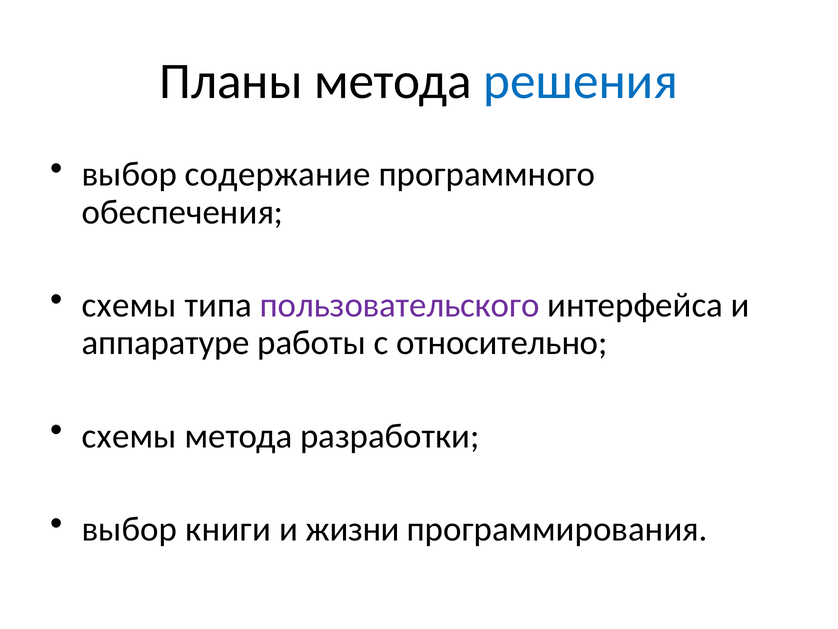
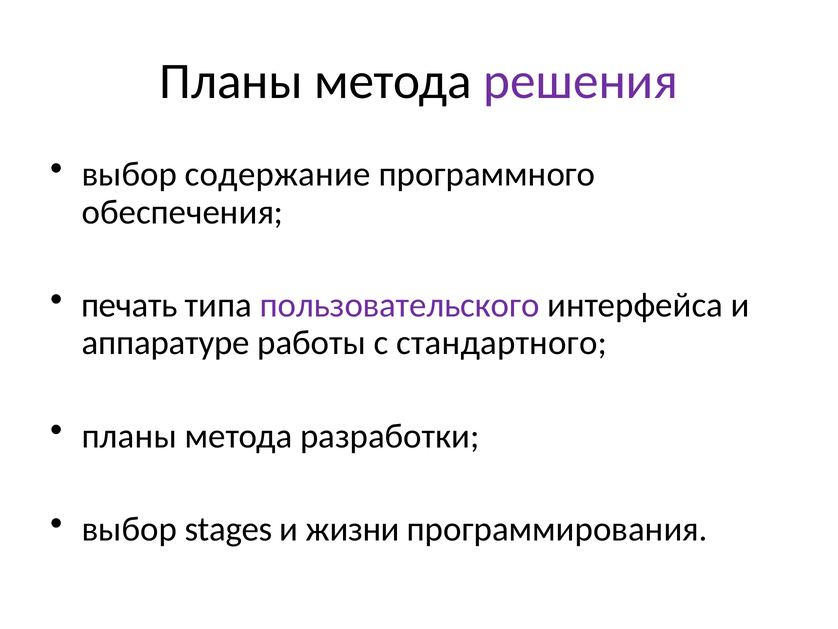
решения colour: blue -> purple
схемы at (129, 305): схемы -> печать
относительно: относительно -> стандартного
схемы at (129, 436): схемы -> планы
книги: книги -> stages
